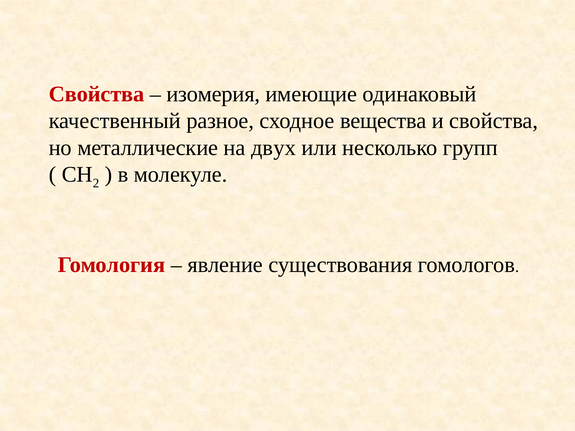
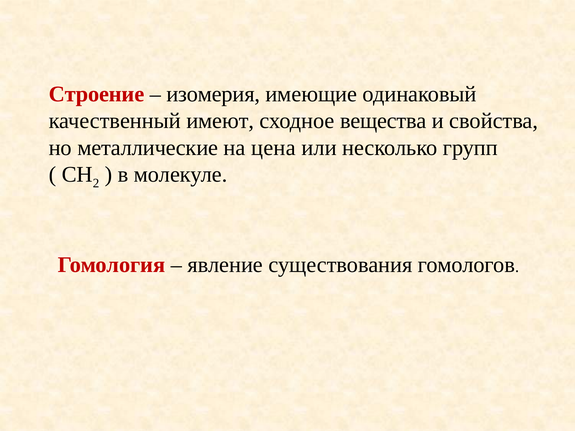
Свойства at (97, 94): Свойства -> Строение
разное: разное -> имеют
двух: двух -> цена
